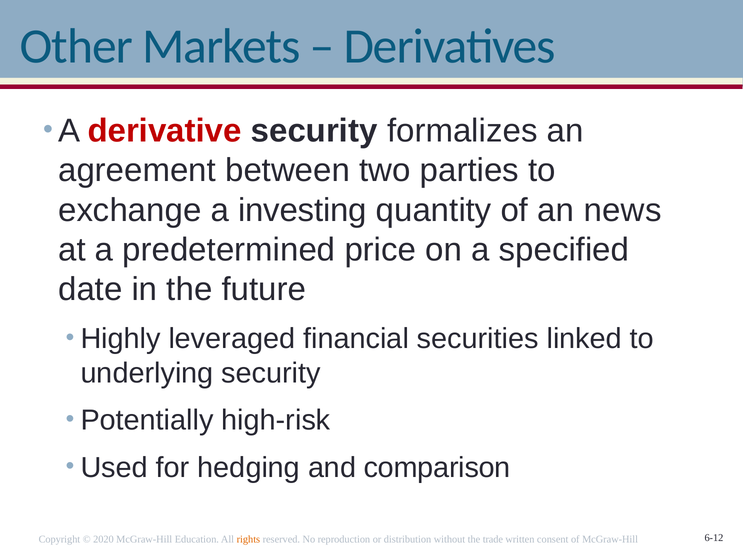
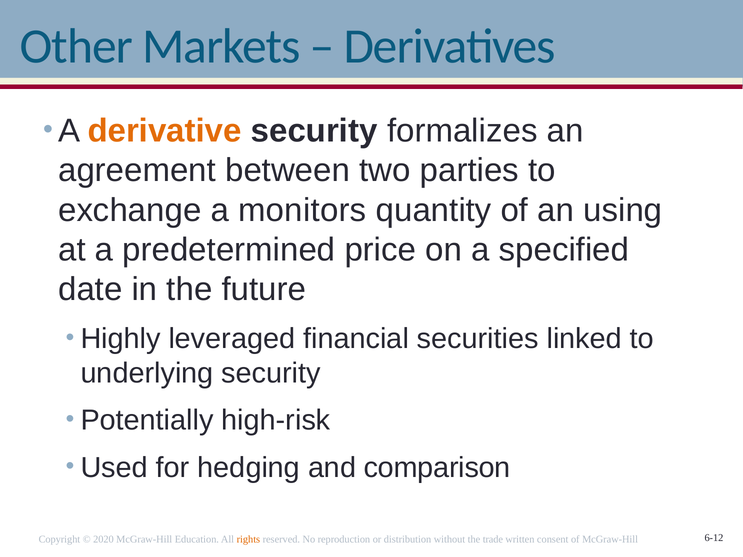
derivative colour: red -> orange
investing: investing -> monitors
news: news -> using
